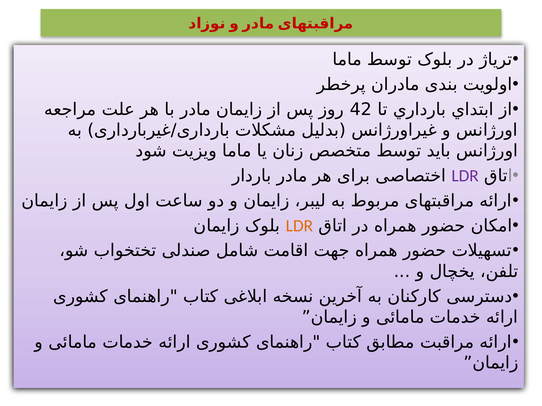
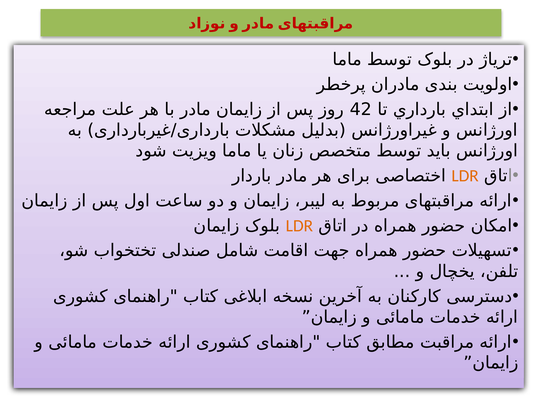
LDR at (465, 176) colour: purple -> orange
